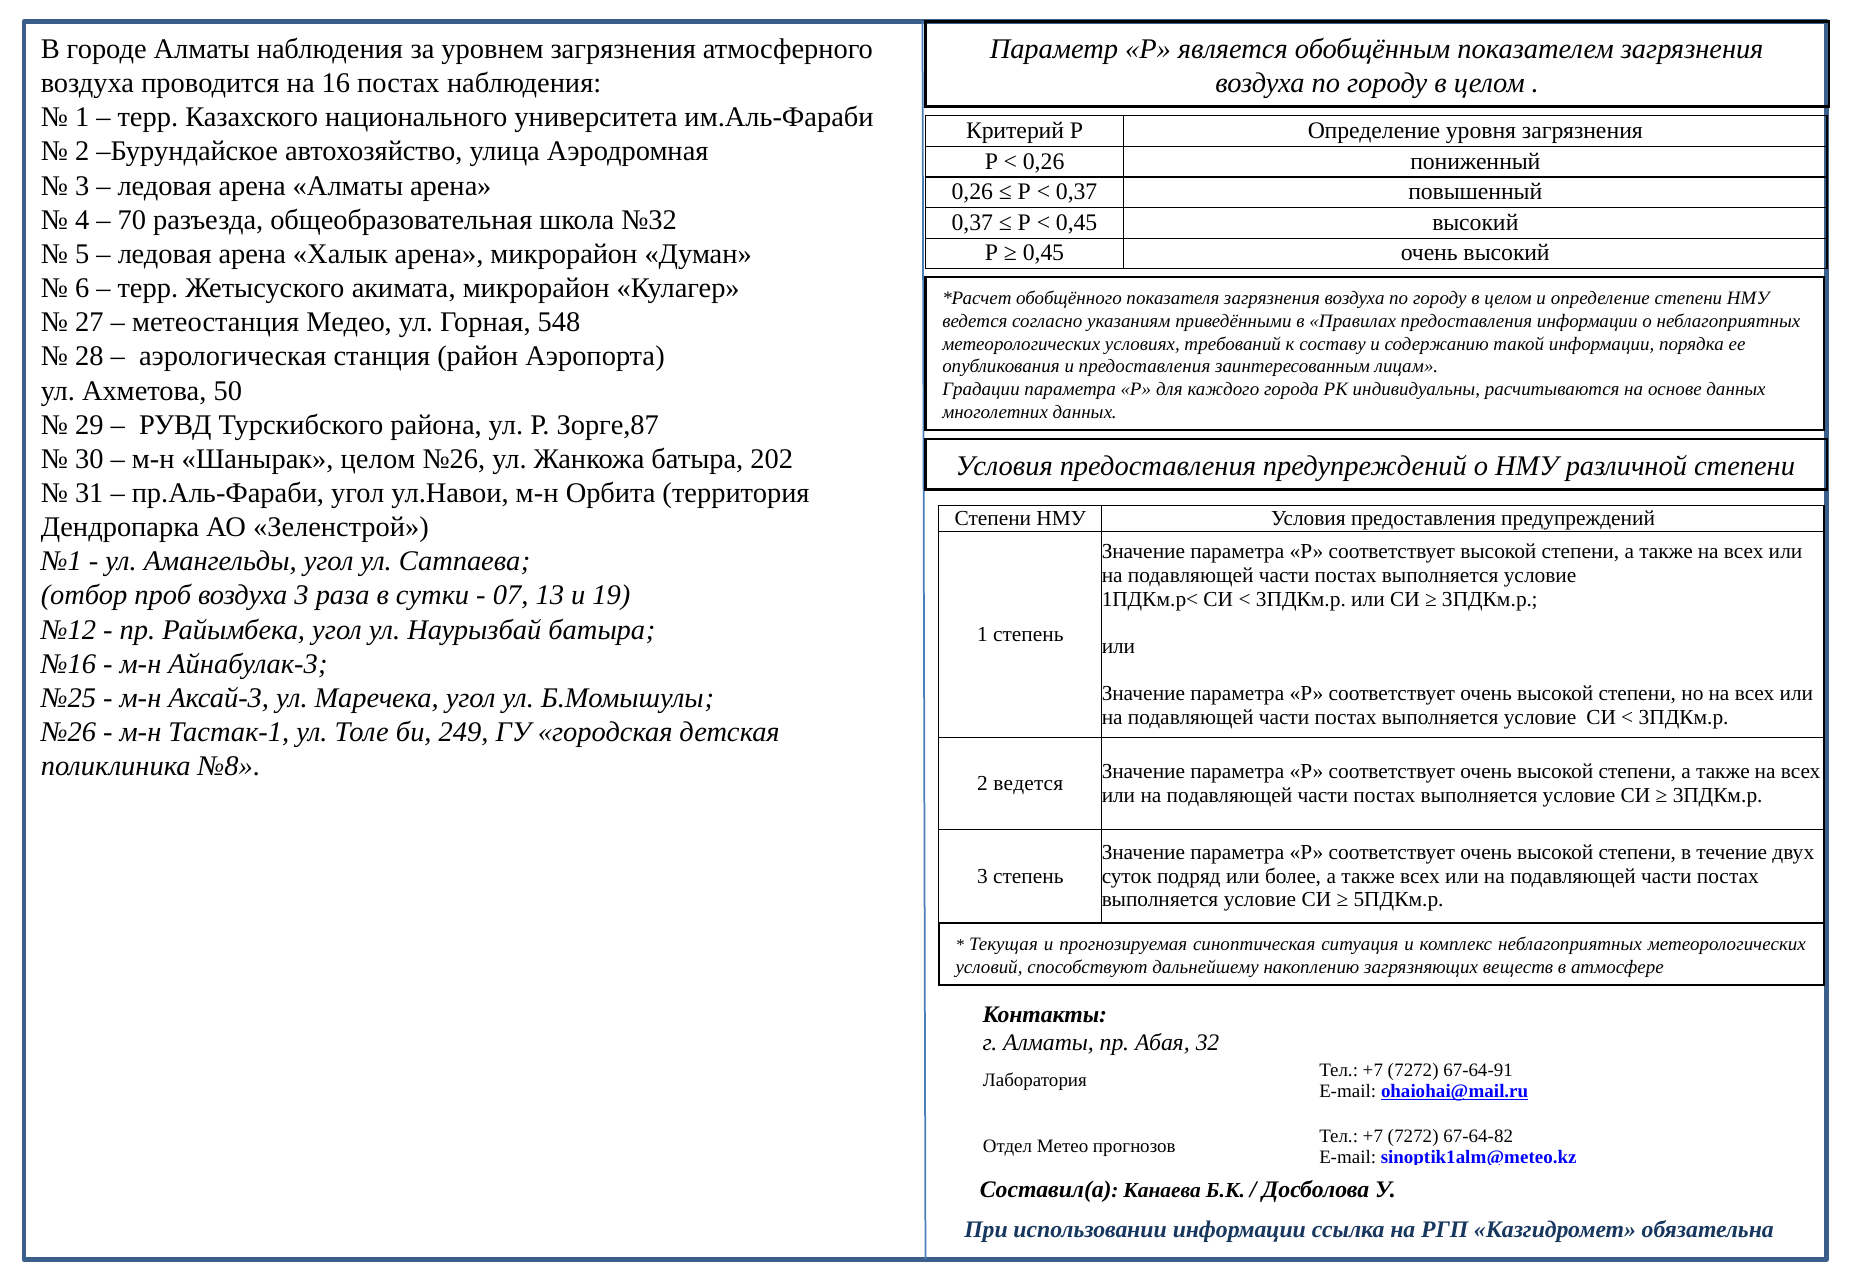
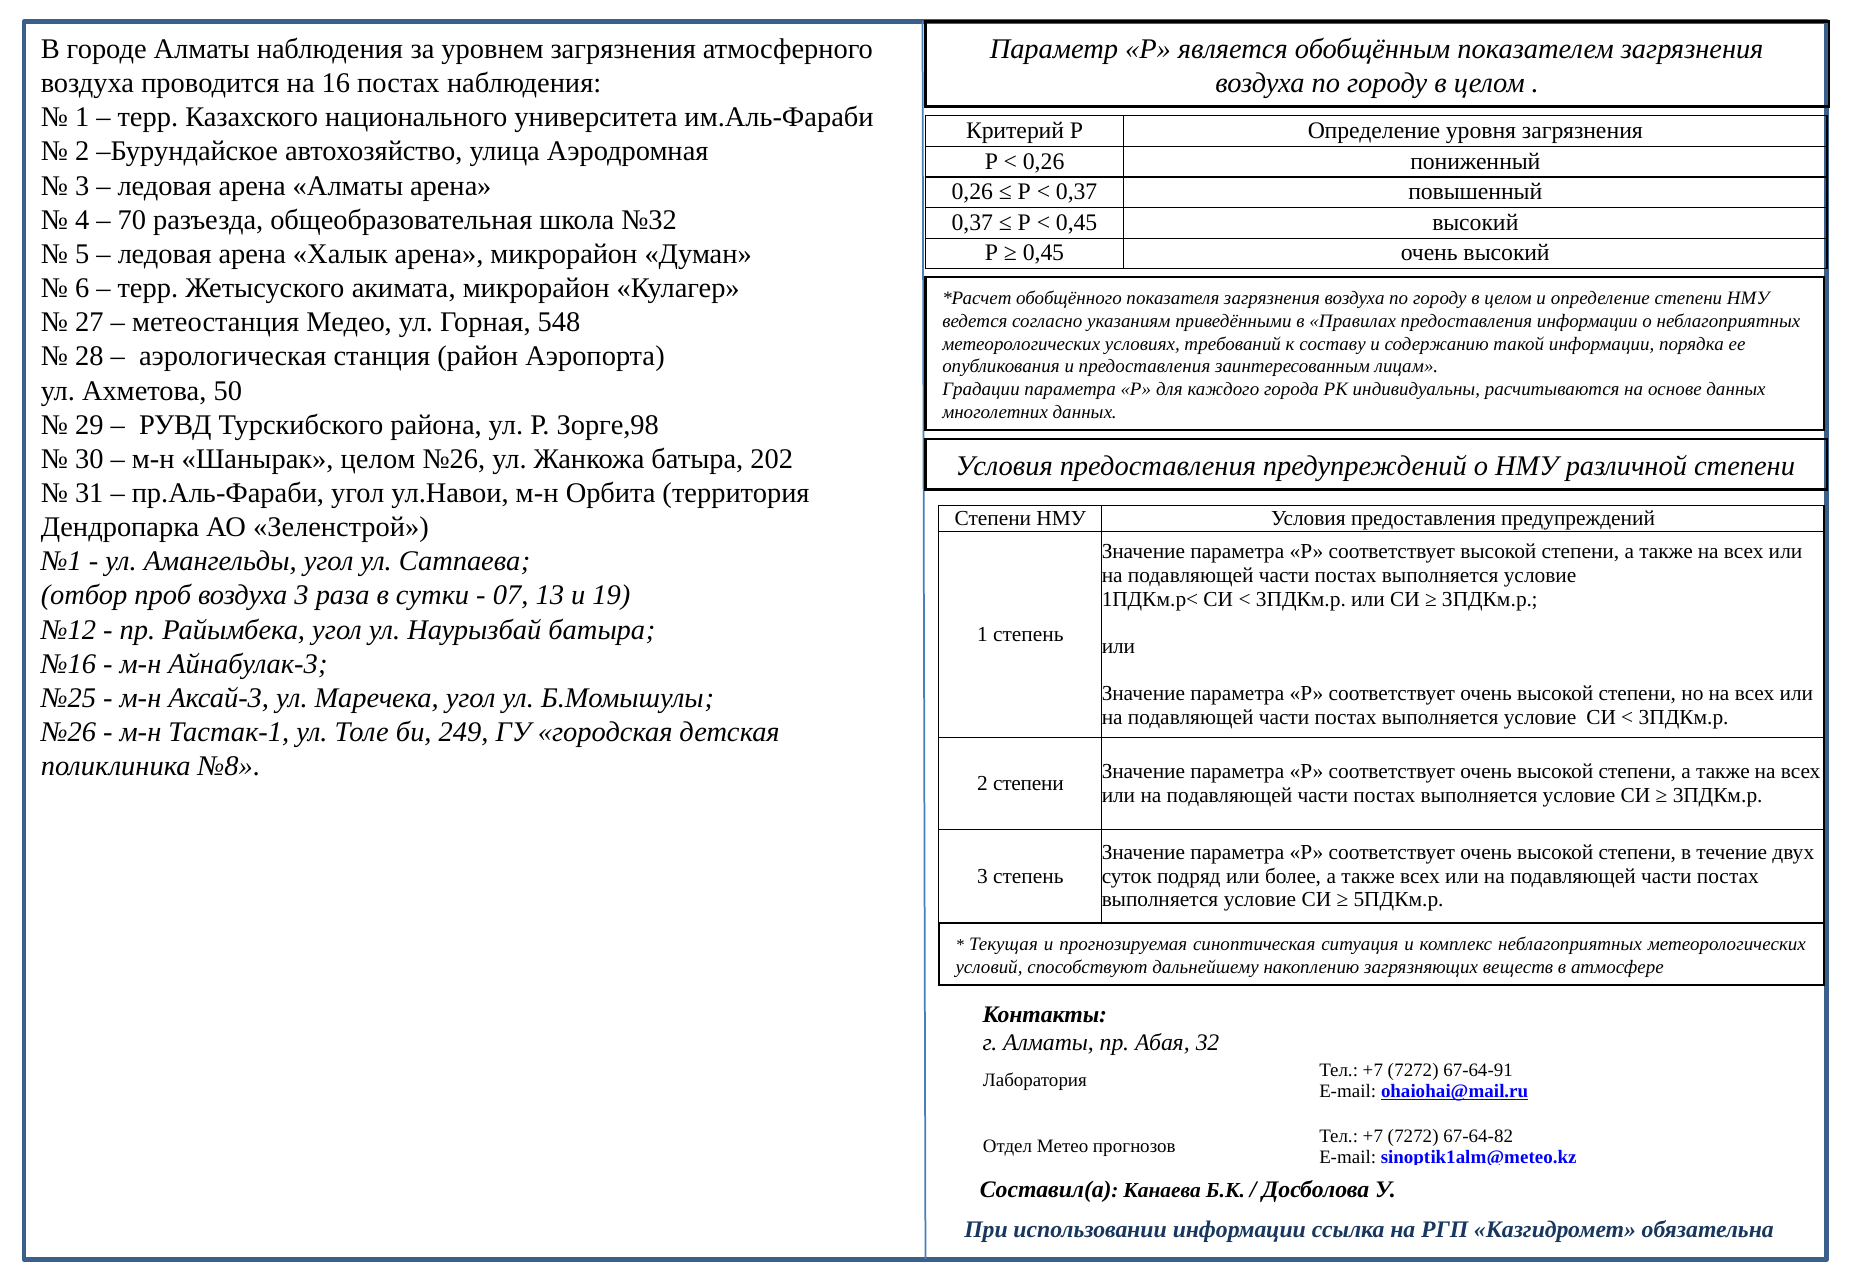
Зорге,87: Зорге,87 -> Зорге,98
2 ведется: ведется -> степени
